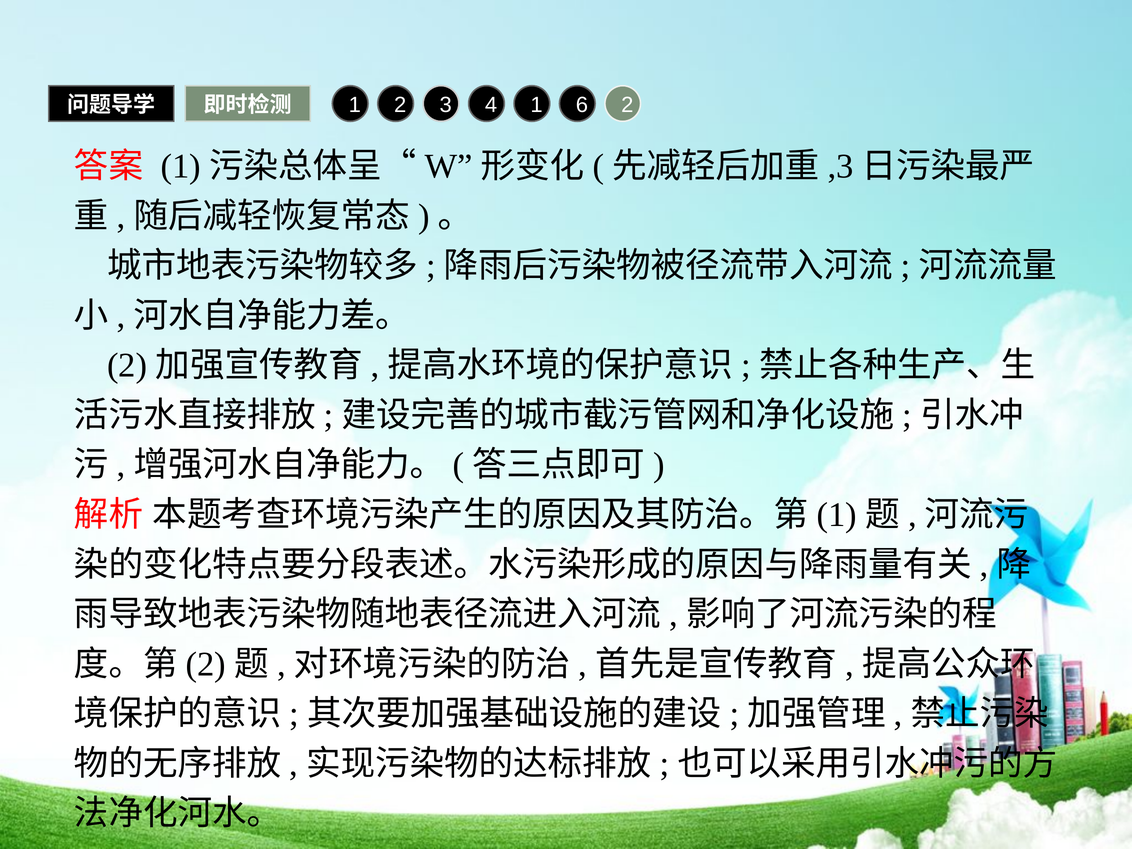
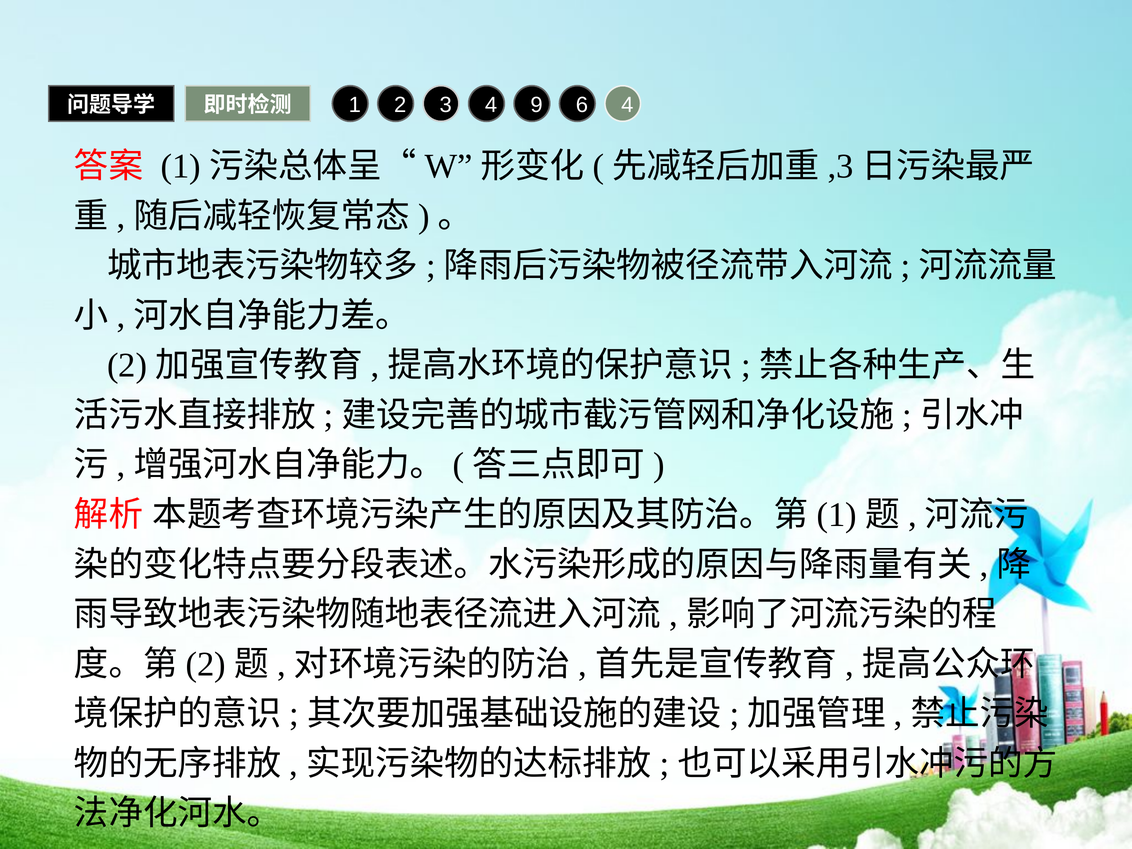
4 1: 1 -> 9
6 2: 2 -> 4
